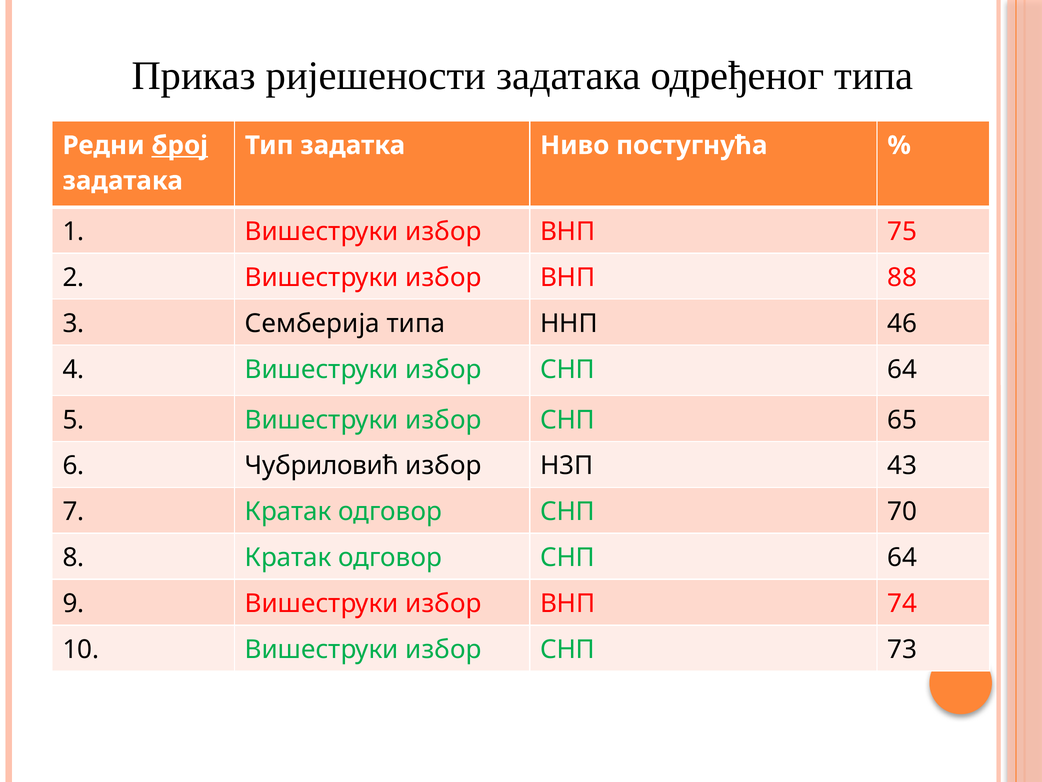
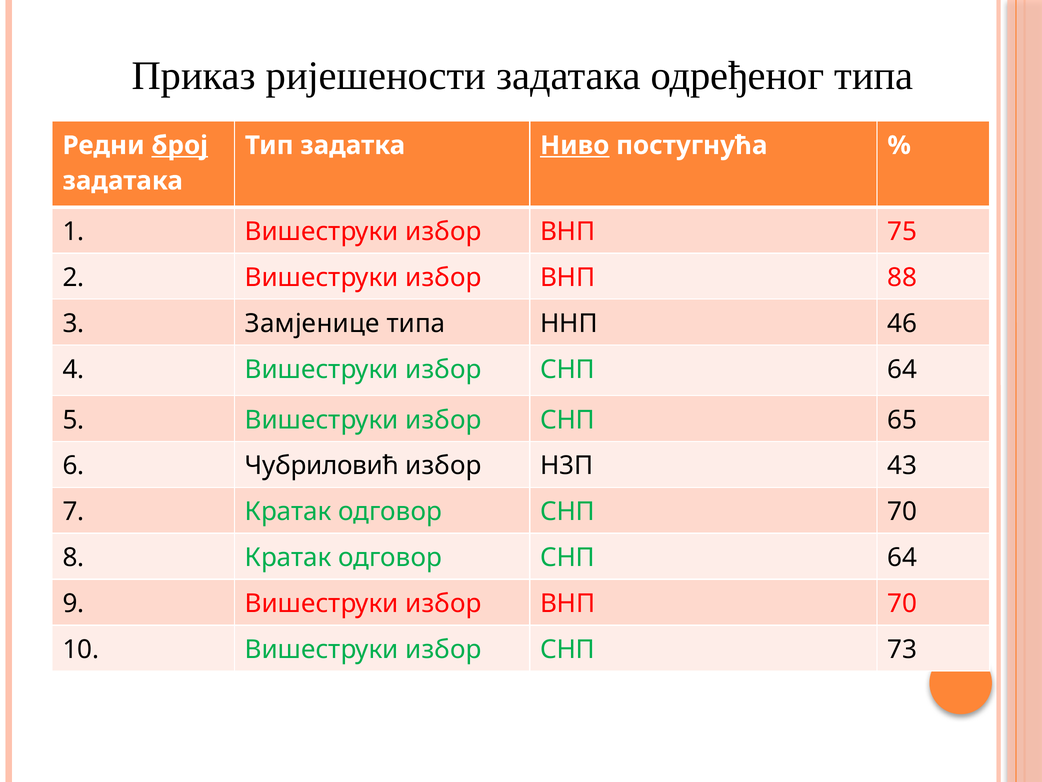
Ниво underline: none -> present
Семберија: Семберија -> Замјенице
ВНП 74: 74 -> 70
